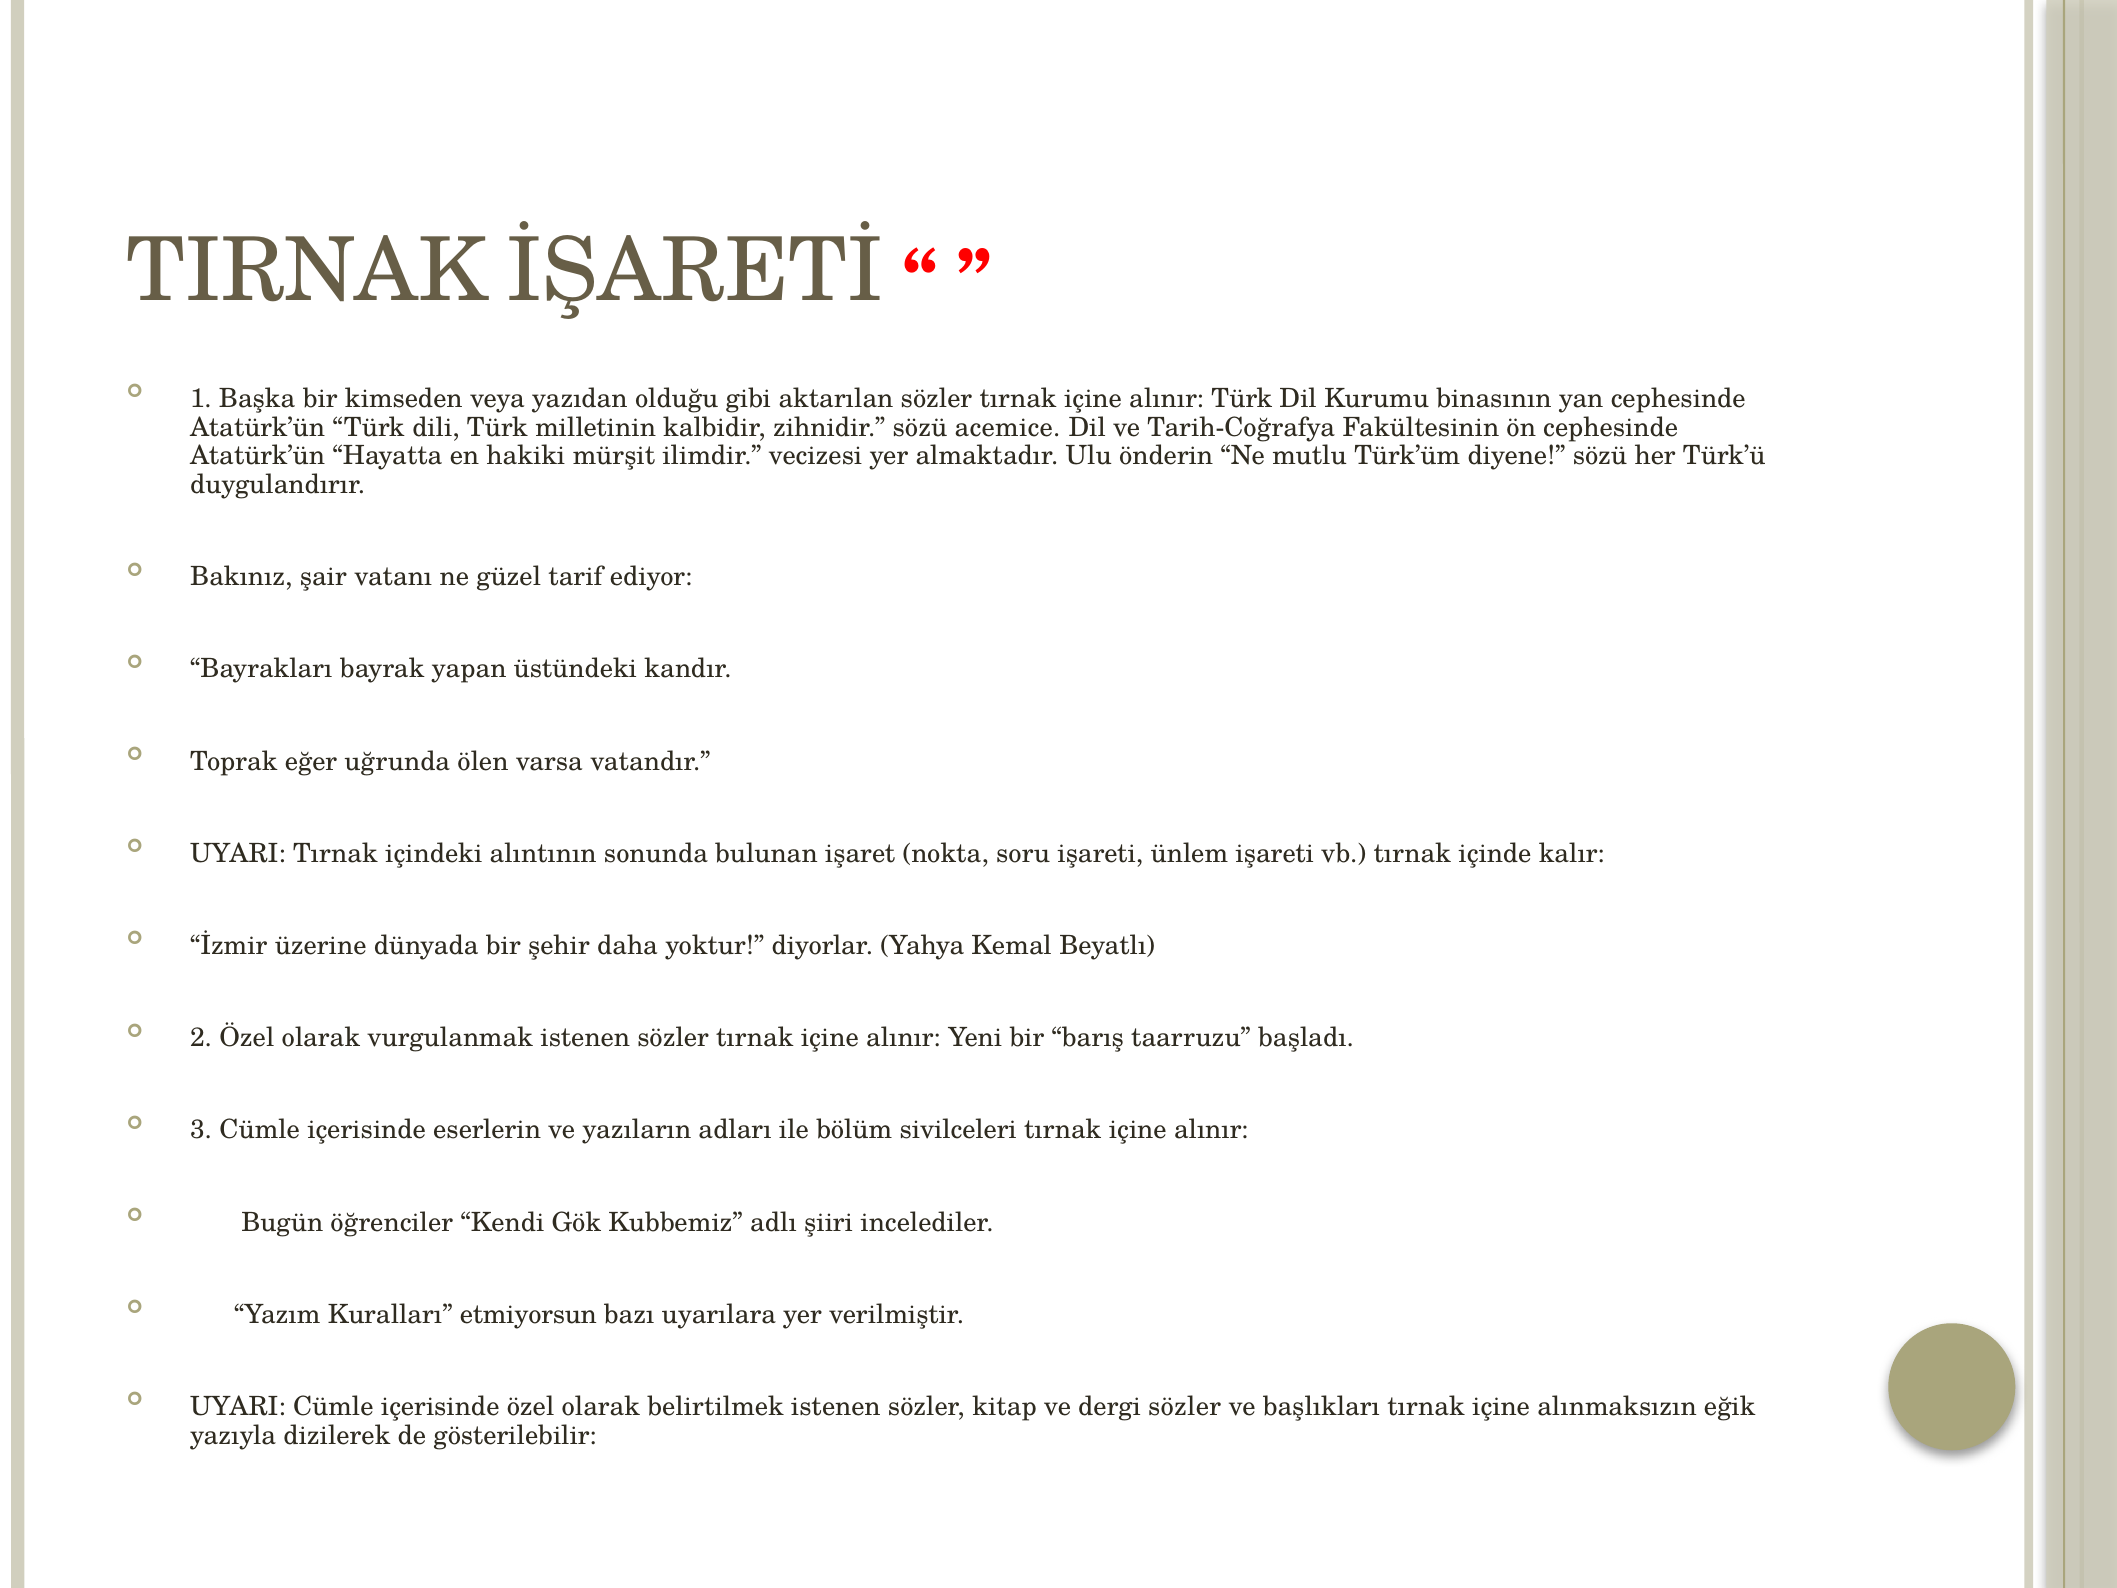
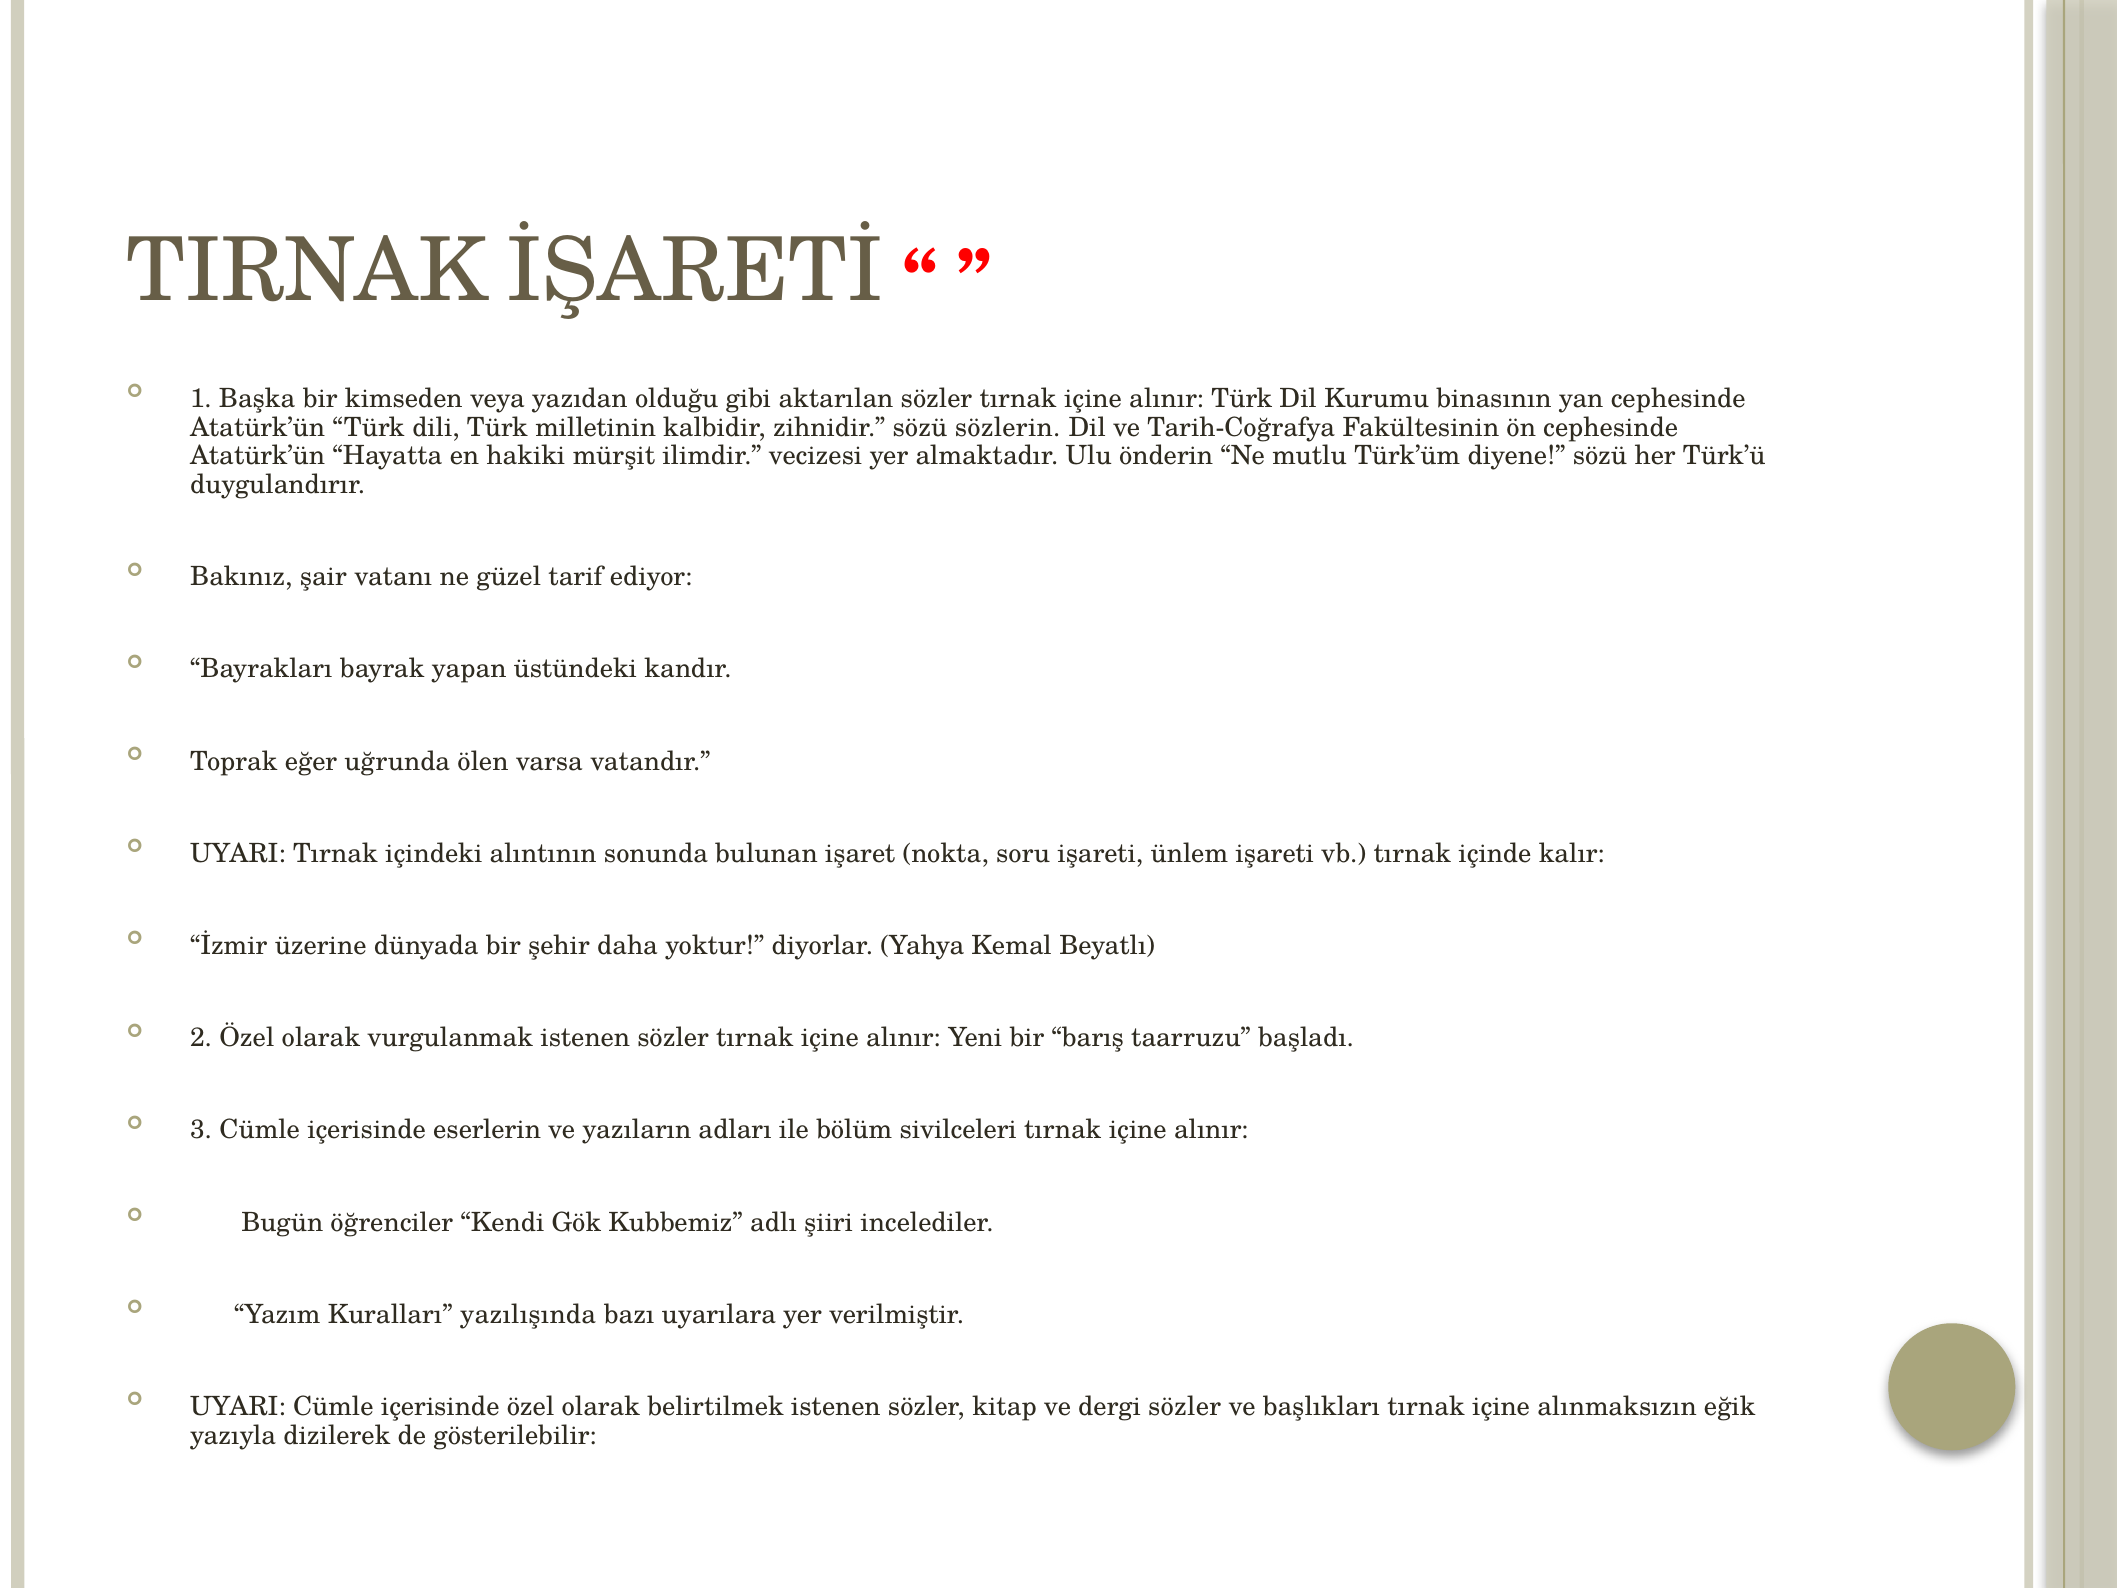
acemice: acemice -> sözlerin
etmiyorsun: etmiyorsun -> yazılışında
